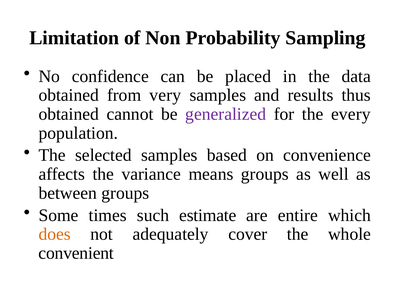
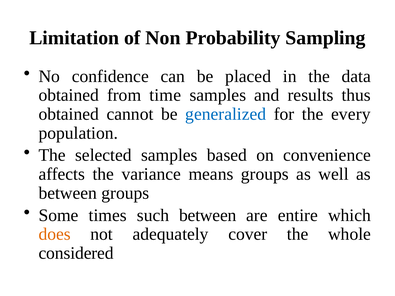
very: very -> time
generalized colour: purple -> blue
such estimate: estimate -> between
convenient: convenient -> considered
